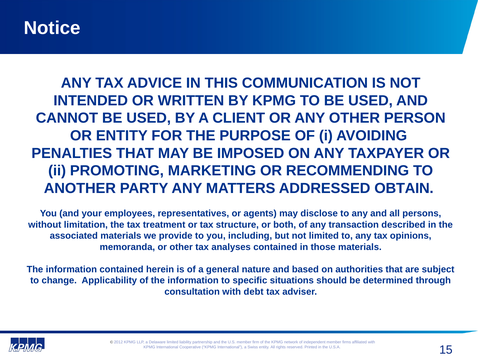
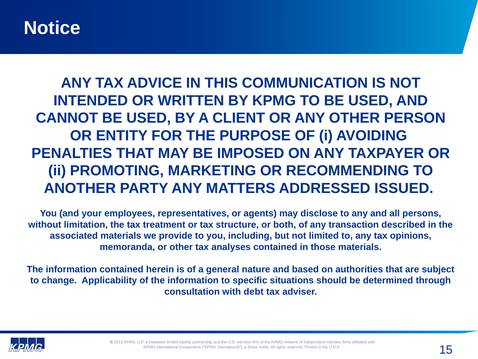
OBTAIN: OBTAIN -> ISSUED
